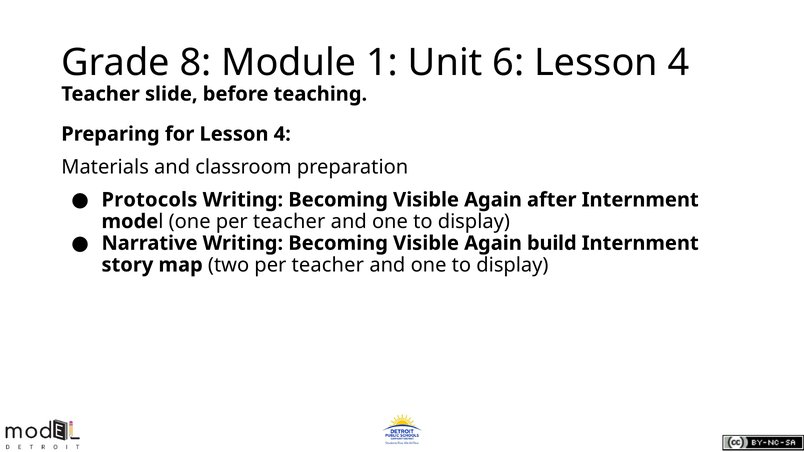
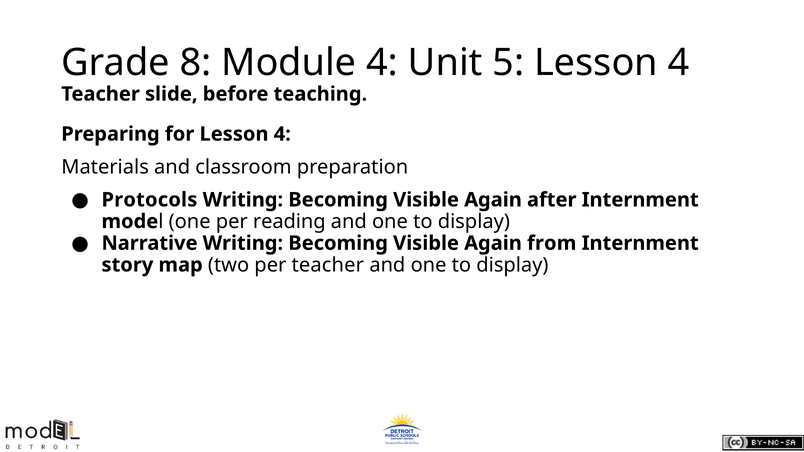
Module 1: 1 -> 4
6: 6 -> 5
one per teacher: teacher -> reading
build: build -> from
